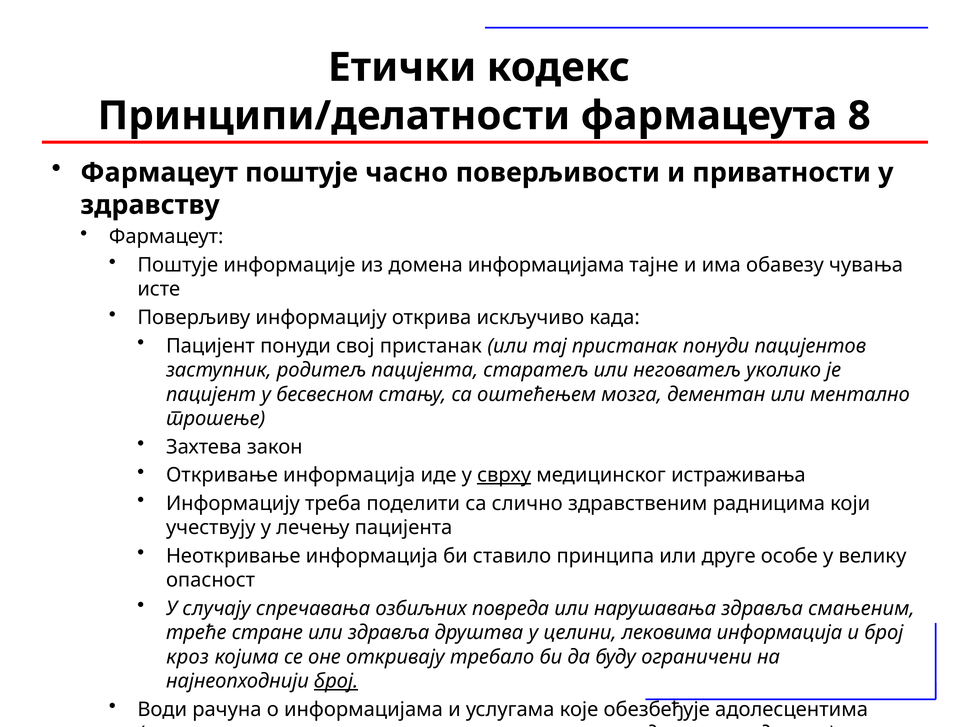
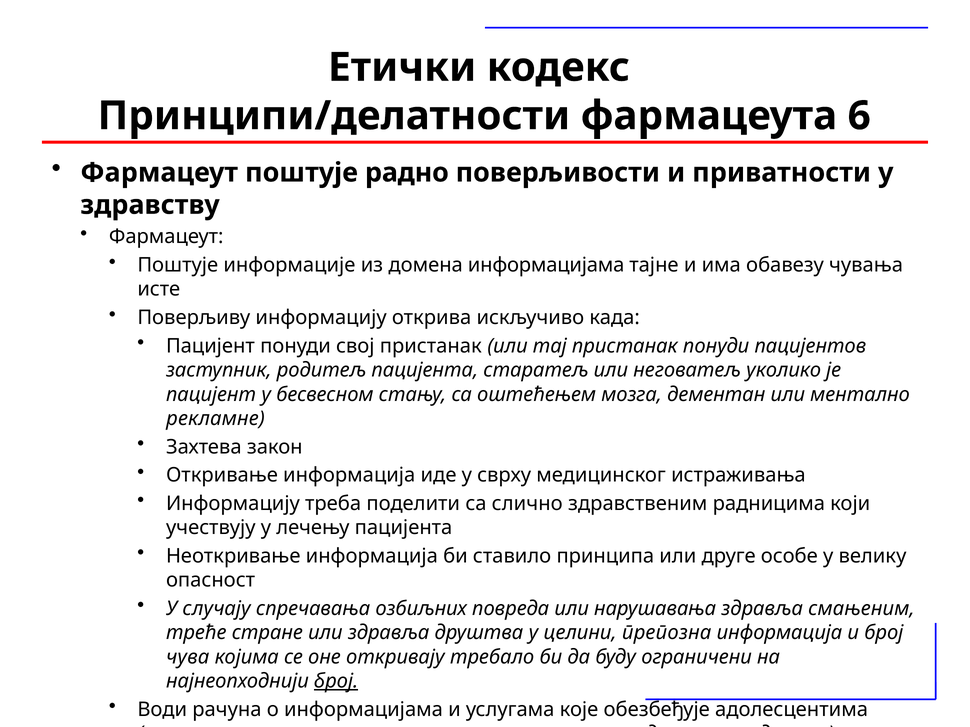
8: 8 -> 6
часно: часно -> радно
трошење: трошење -> рекламне
сврху underline: present -> none
лековима: лековима -> препозна
кроз: кроз -> чува
